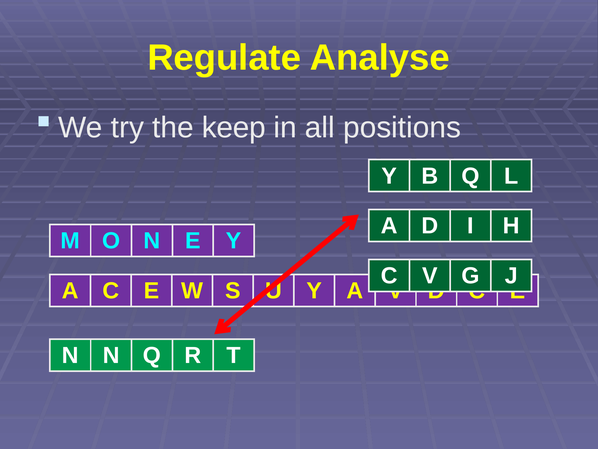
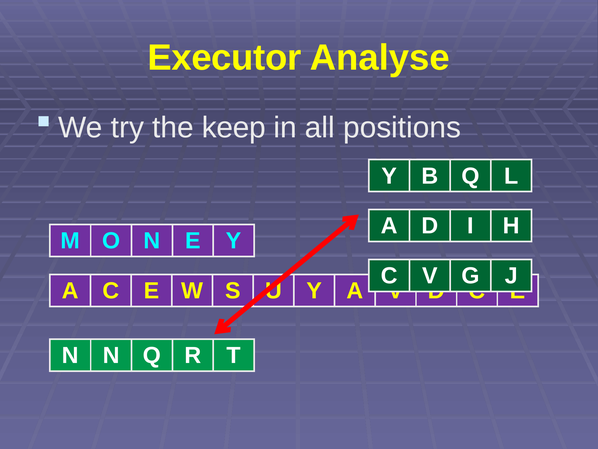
Regulate: Regulate -> Executor
